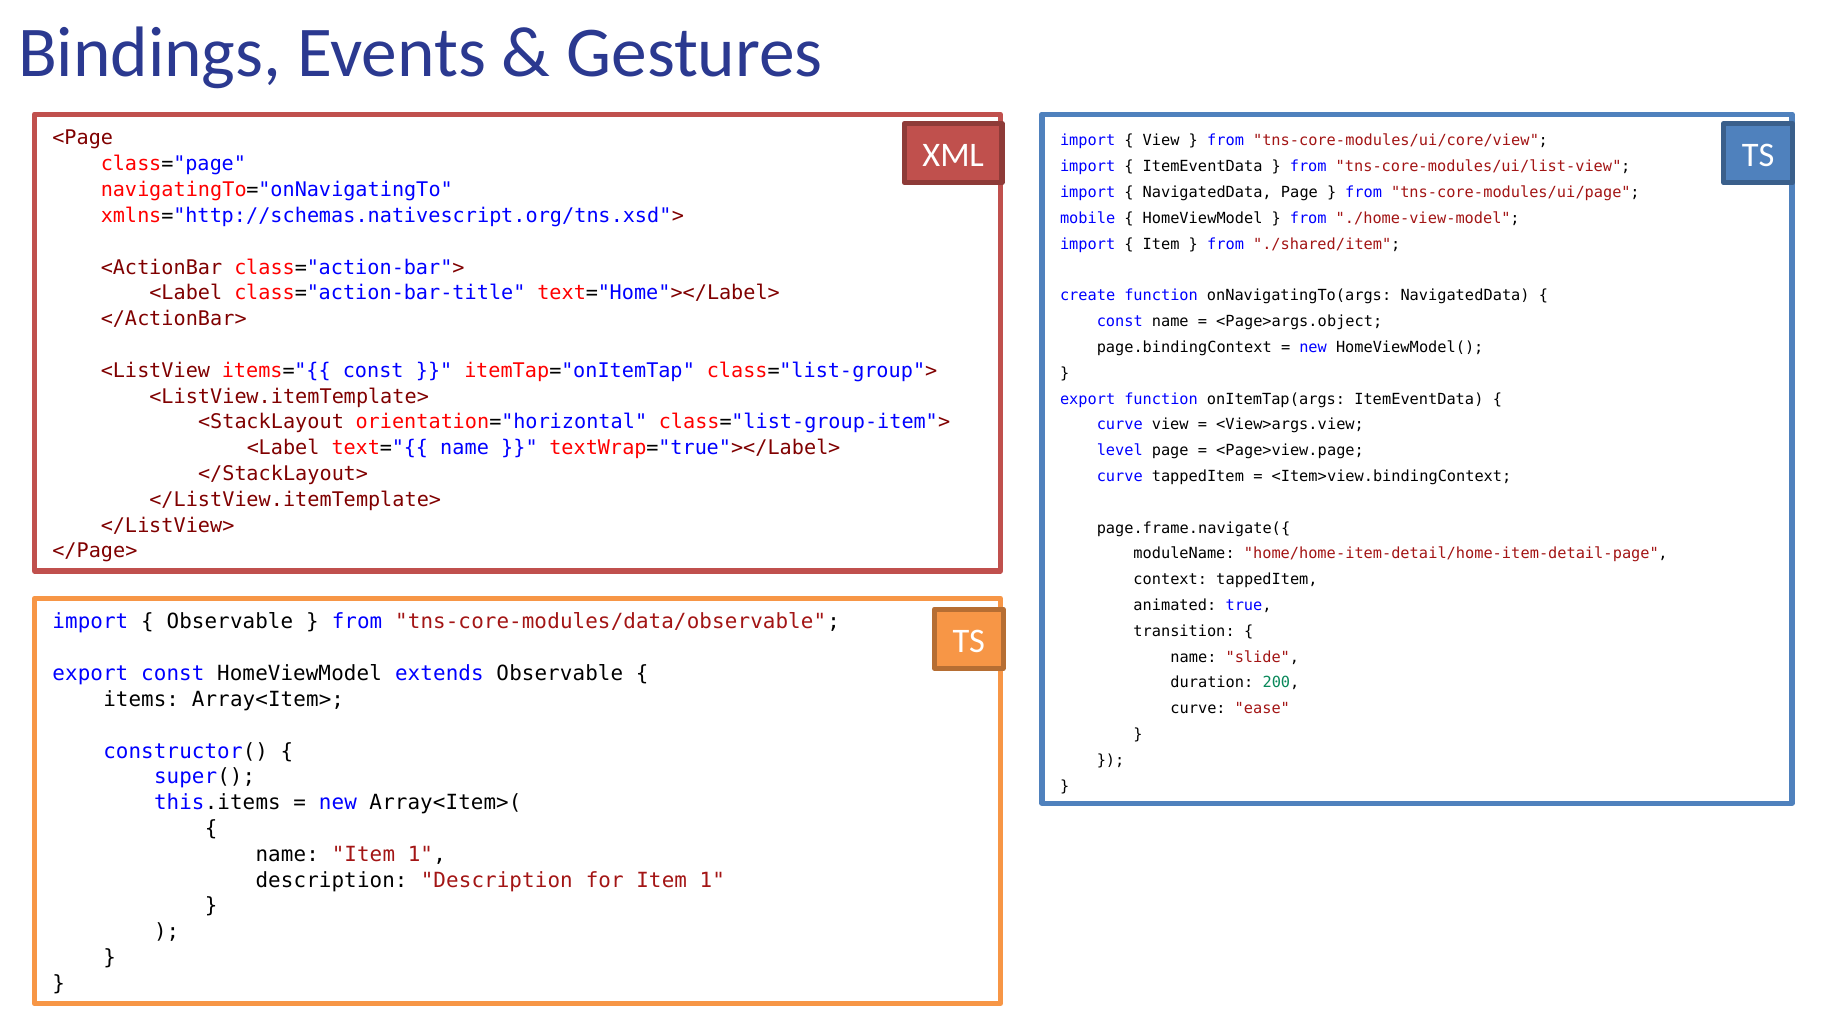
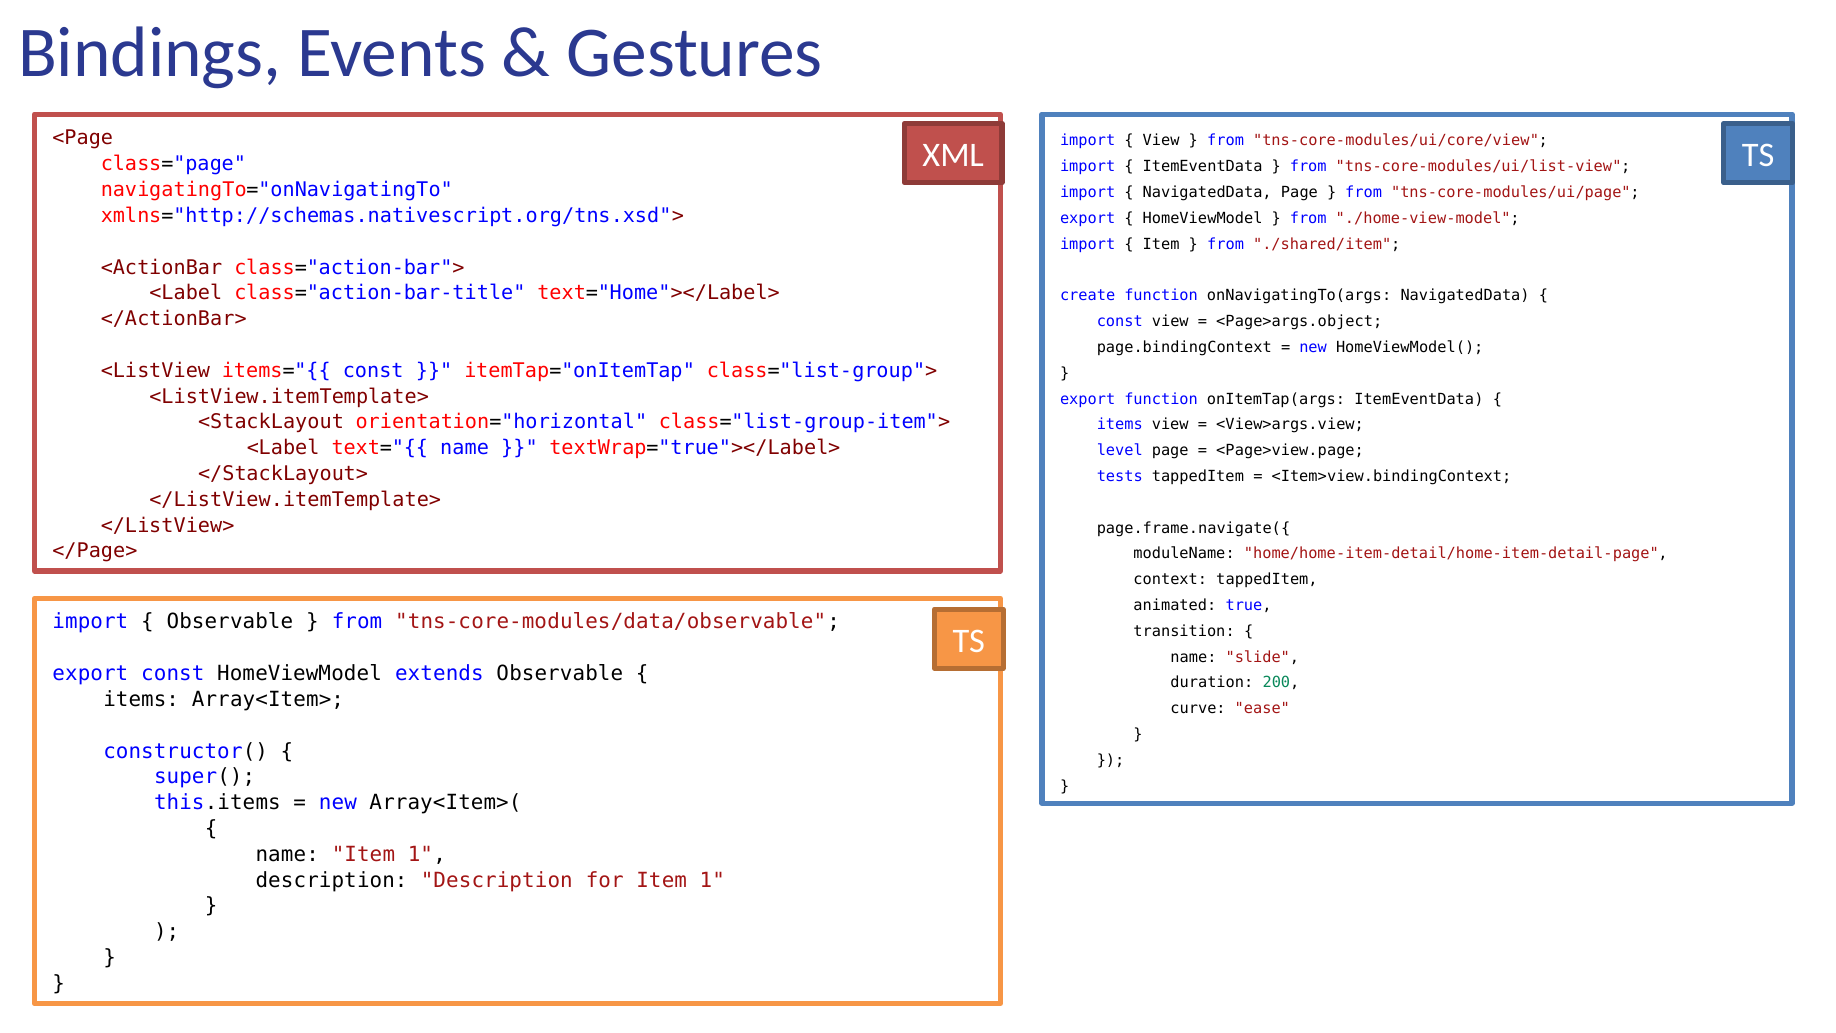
mobile at (1088, 218): mobile -> export
const name: name -> view
curve at (1120, 425): curve -> items
curve at (1120, 476): curve -> tests
